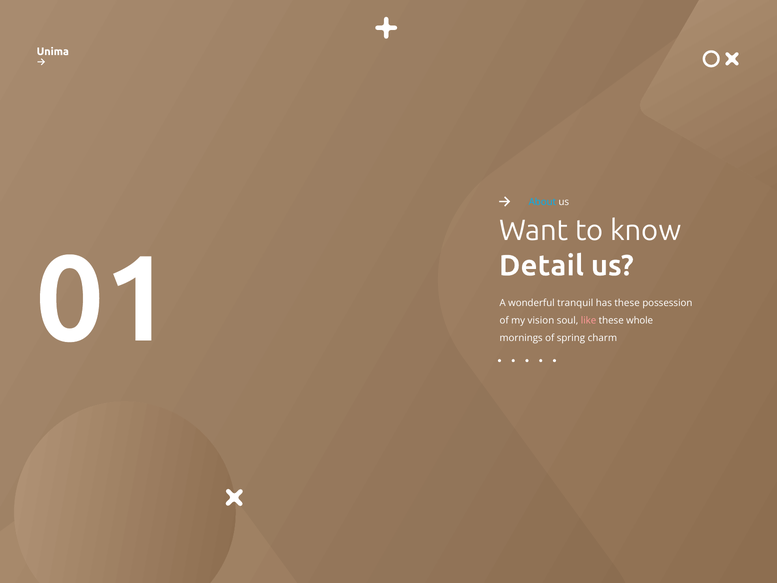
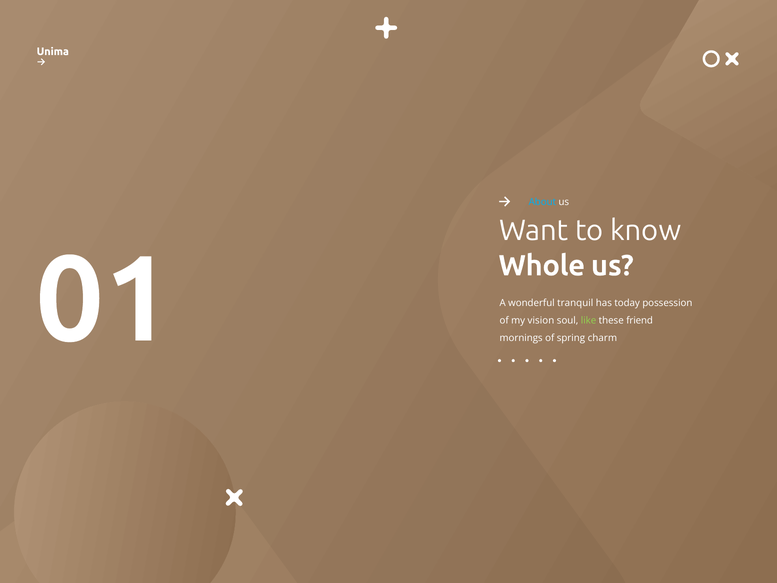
Detail: Detail -> Whole
has these: these -> today
like colour: pink -> light green
whole: whole -> friend
